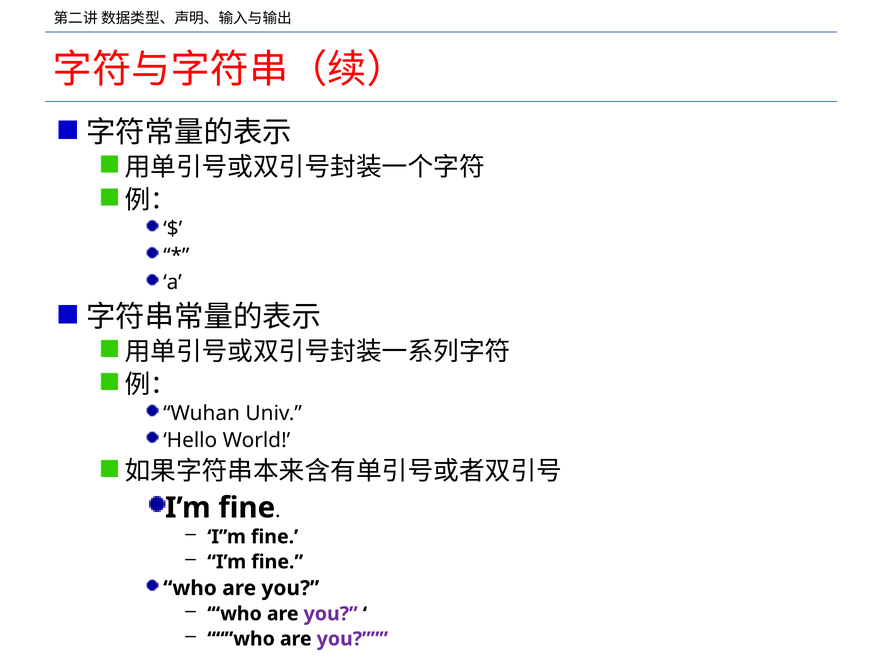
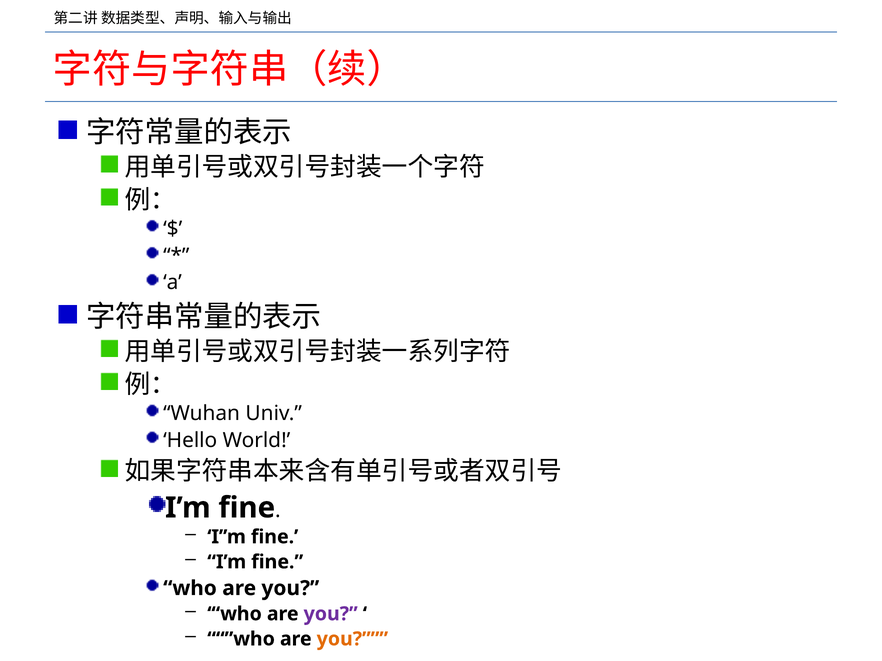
you at (352, 639) colour: purple -> orange
